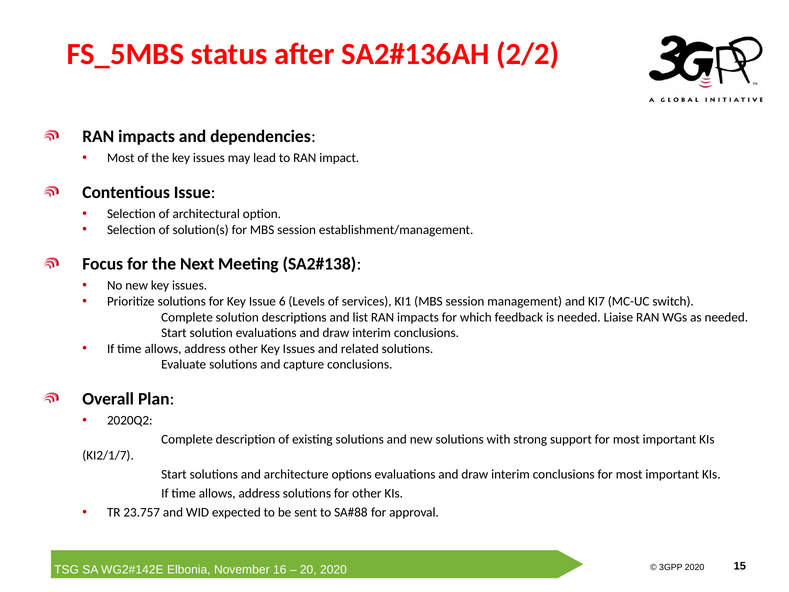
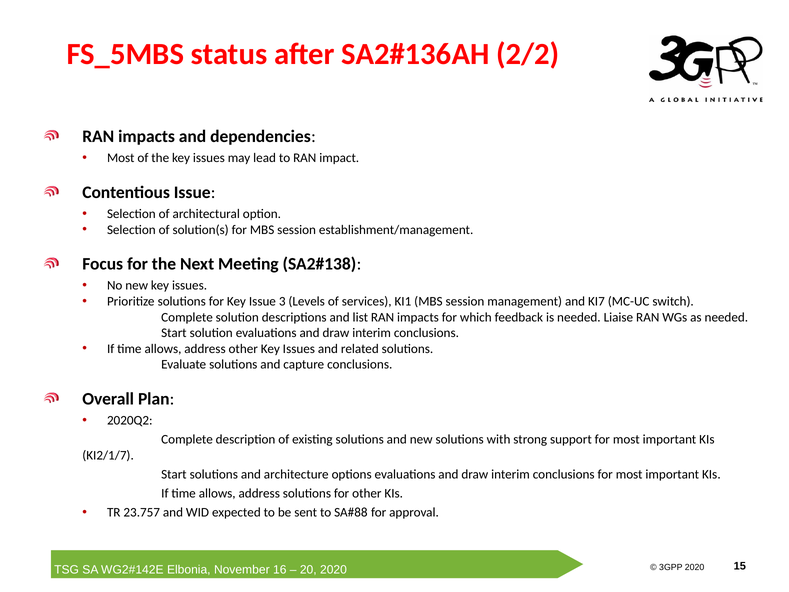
6: 6 -> 3
